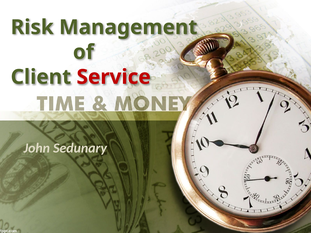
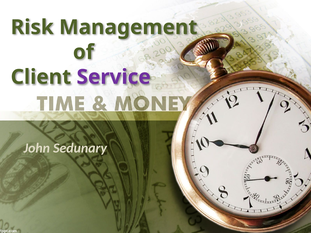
Service colour: red -> purple
